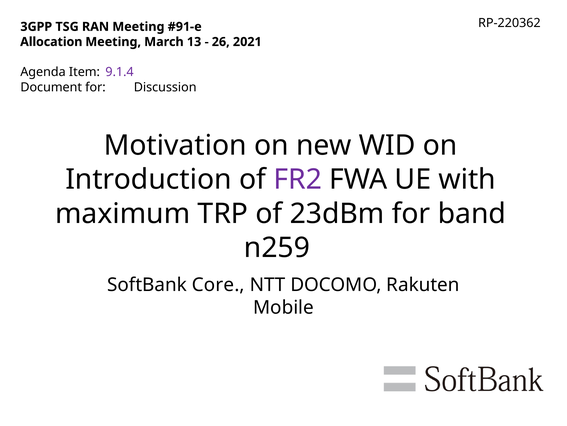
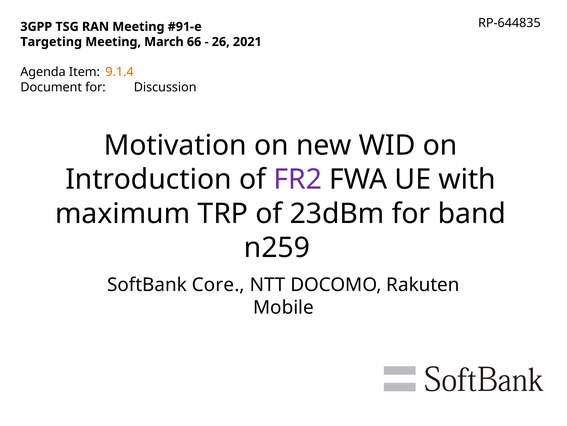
RP-220362: RP-220362 -> RP-644835
Allocation: Allocation -> Targeting
13: 13 -> 66
9.1.4 colour: purple -> orange
